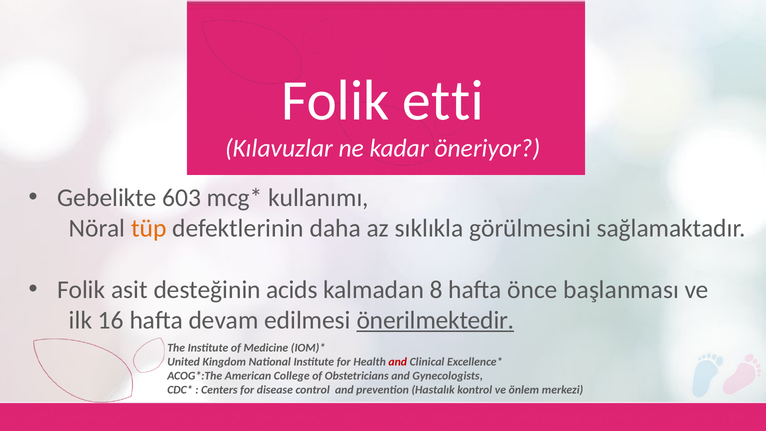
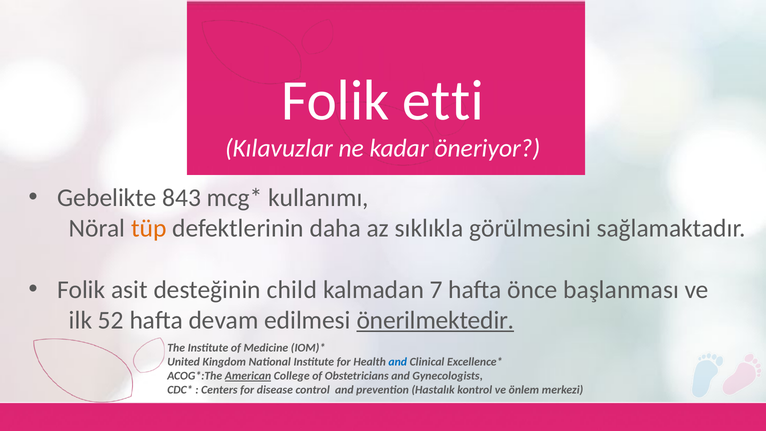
603: 603 -> 843
acids: acids -> child
8: 8 -> 7
16: 16 -> 52
and at (398, 362) colour: red -> blue
American underline: none -> present
